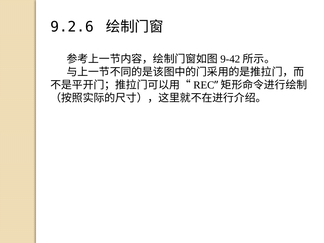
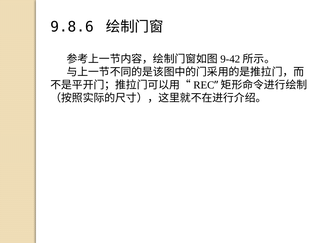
9.2.6: 9.2.6 -> 9.8.6
